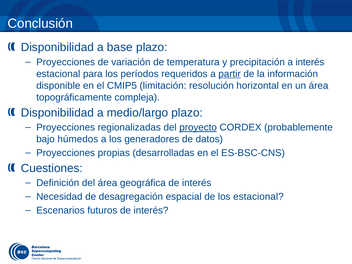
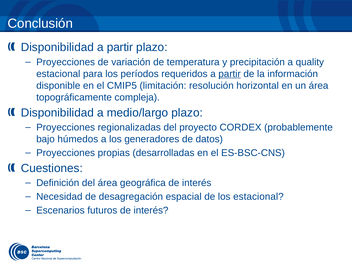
Disponibilidad a base: base -> partir
a interés: interés -> quality
proyecto underline: present -> none
